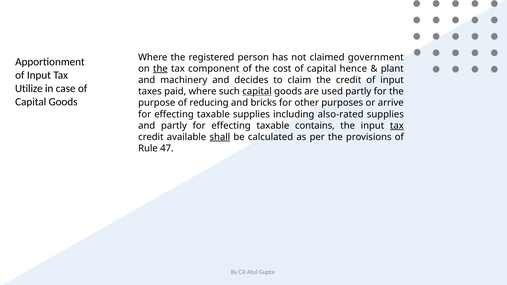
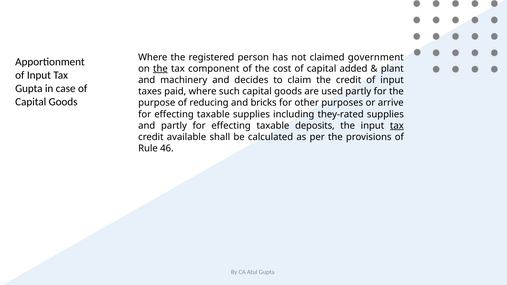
hence: hence -> added
Utilize at (29, 89): Utilize -> Gupta
capital at (257, 91) underline: present -> none
also-rated: also-rated -> they-rated
contains: contains -> deposits
shall underline: present -> none
47: 47 -> 46
